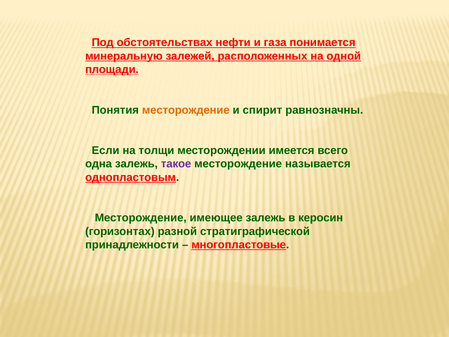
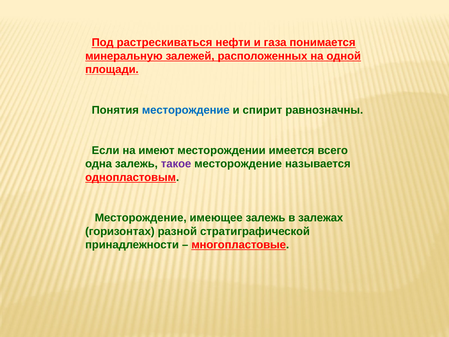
обстоятельствах: обстоятельствах -> растрескиваться
месторождение at (186, 110) colour: orange -> blue
толщи: толщи -> имеют
керосин: керосин -> залежах
